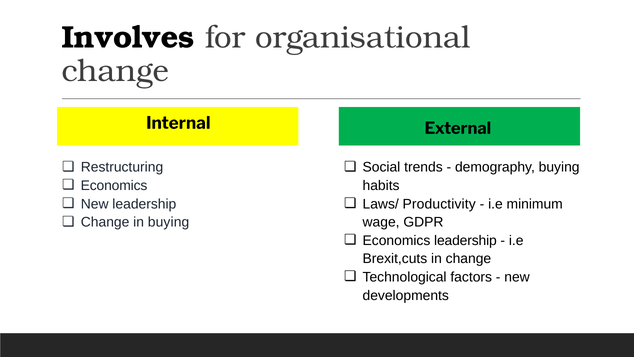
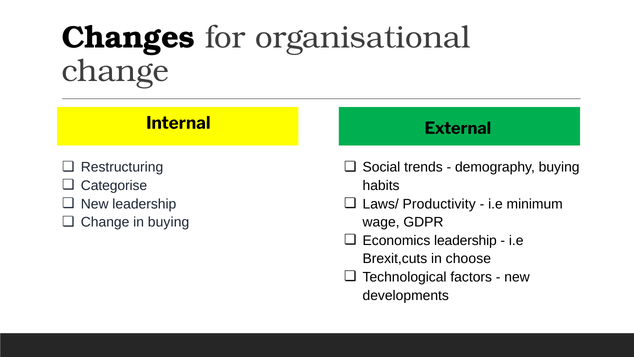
Involves: Involves -> Changes
Economics at (114, 185): Economics -> Categorise
in change: change -> choose
